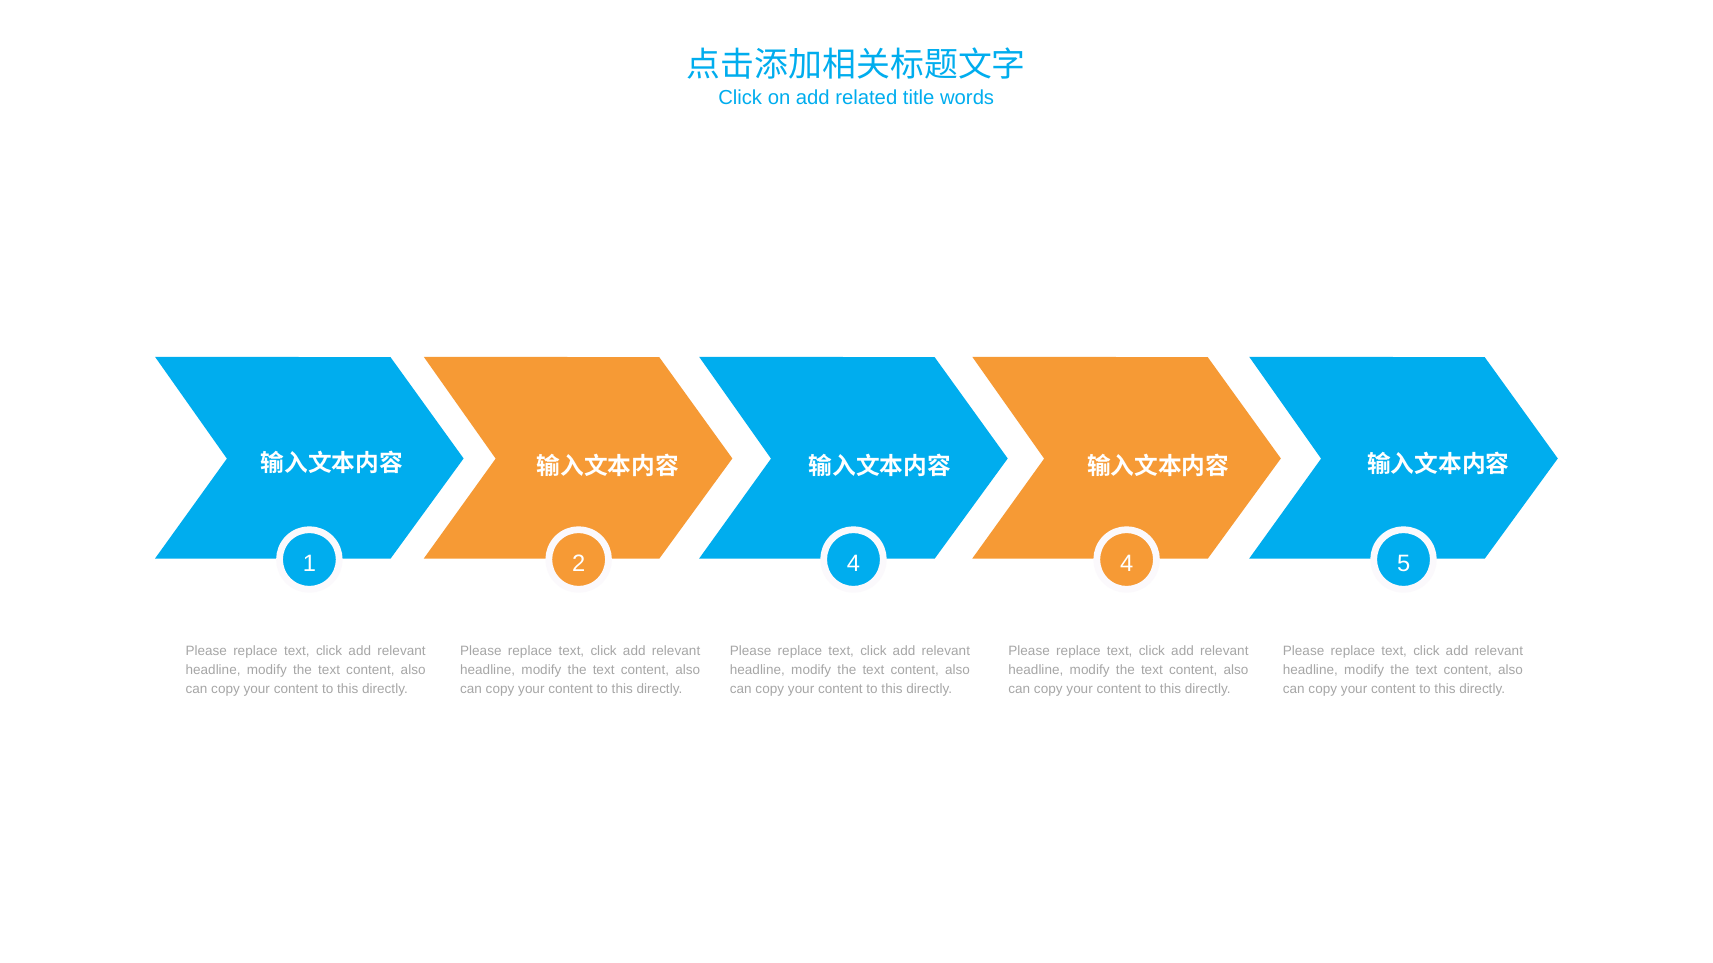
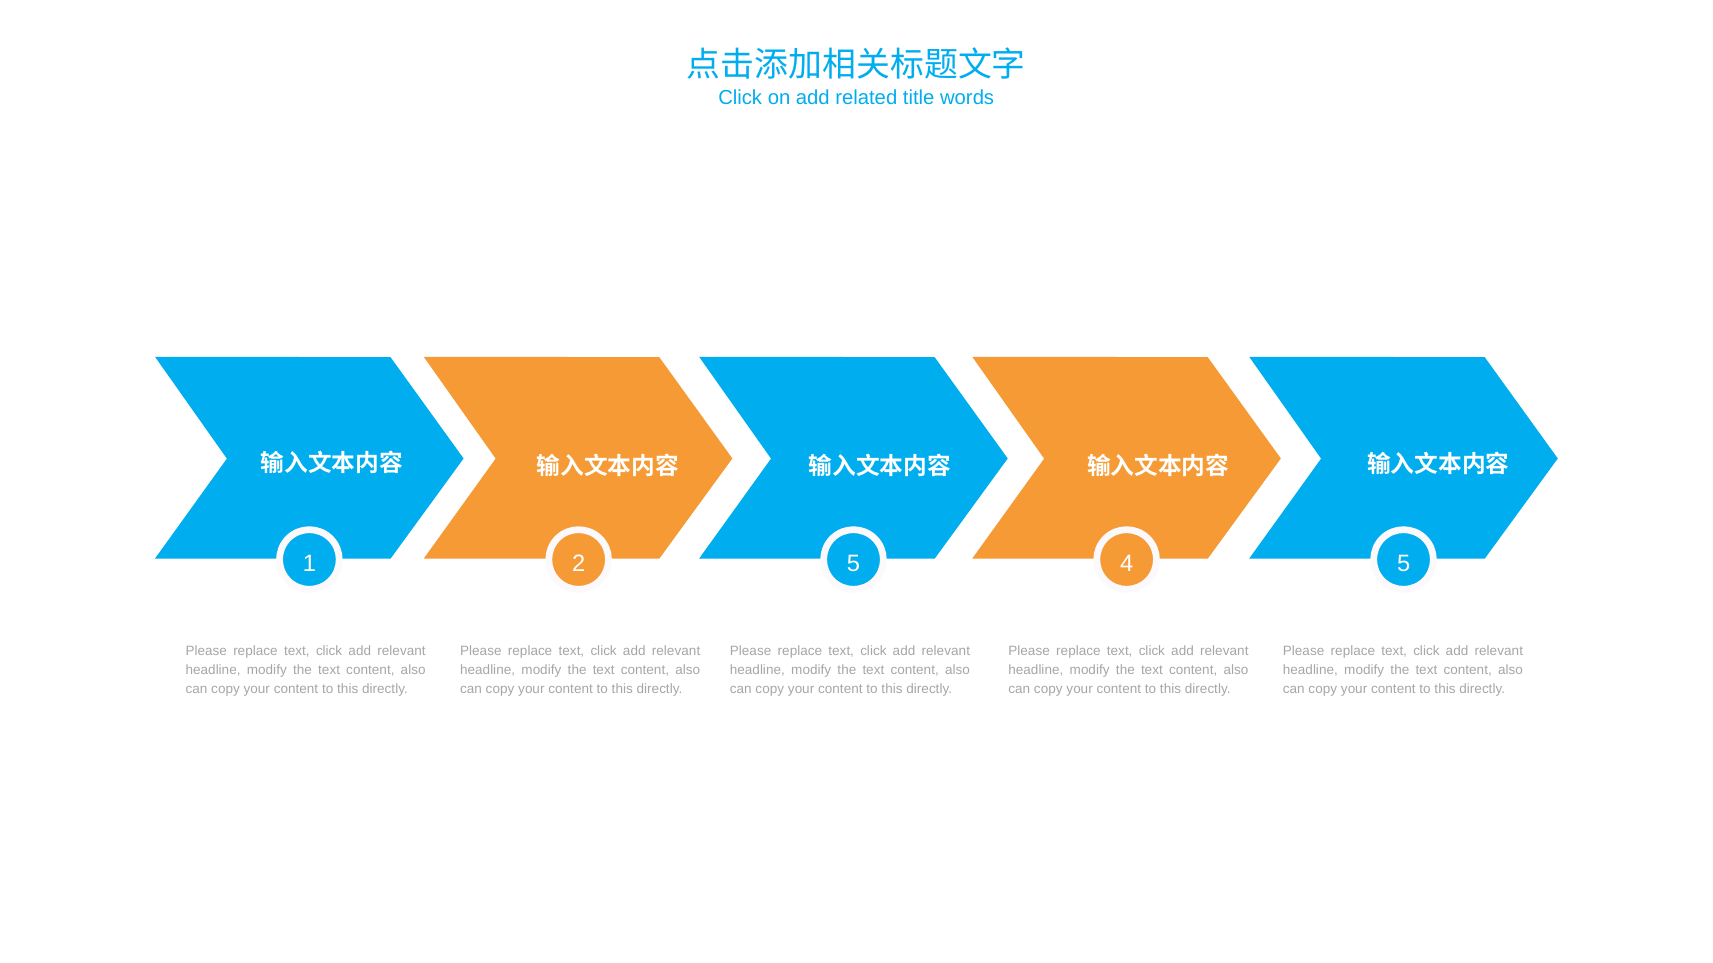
2 4: 4 -> 5
